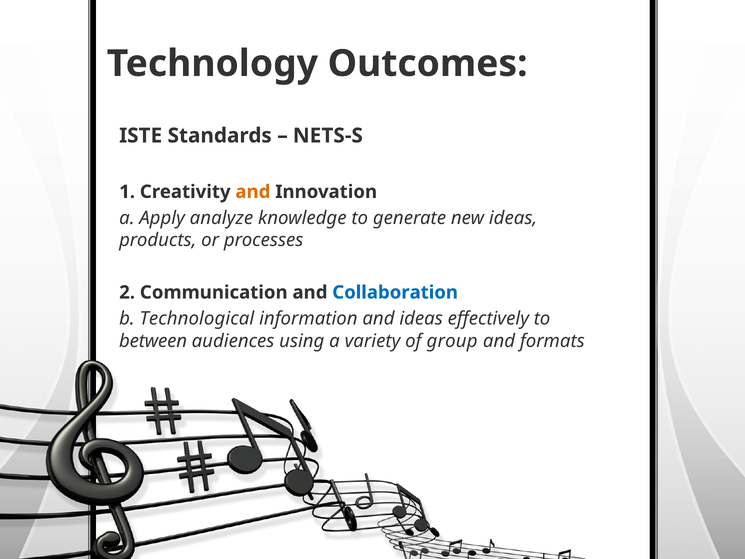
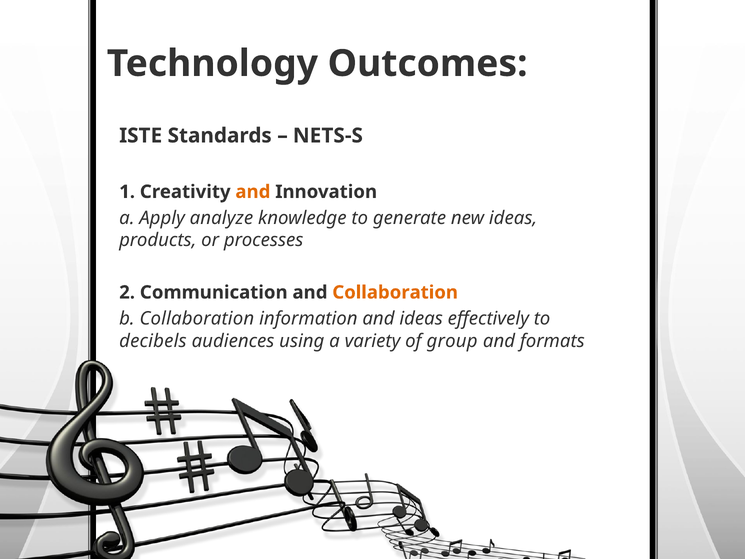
Collaboration at (395, 292) colour: blue -> orange
b Technological: Technological -> Collaboration
between: between -> decibels
